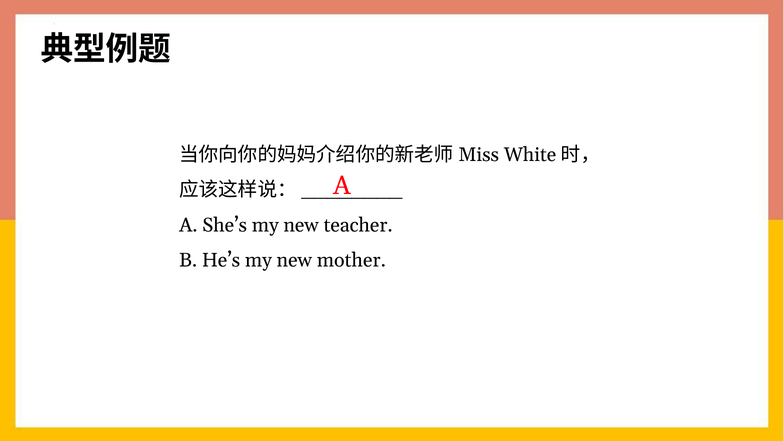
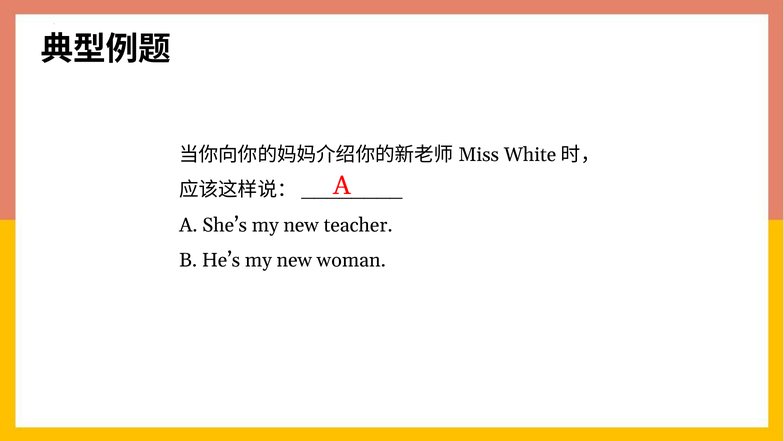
mother: mother -> woman
